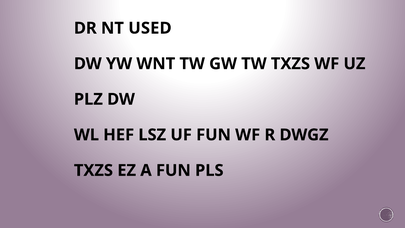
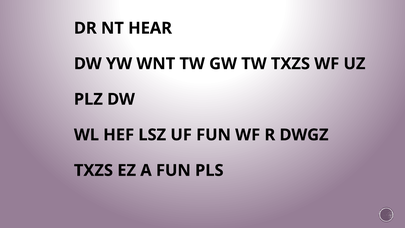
USED: USED -> HEAR
